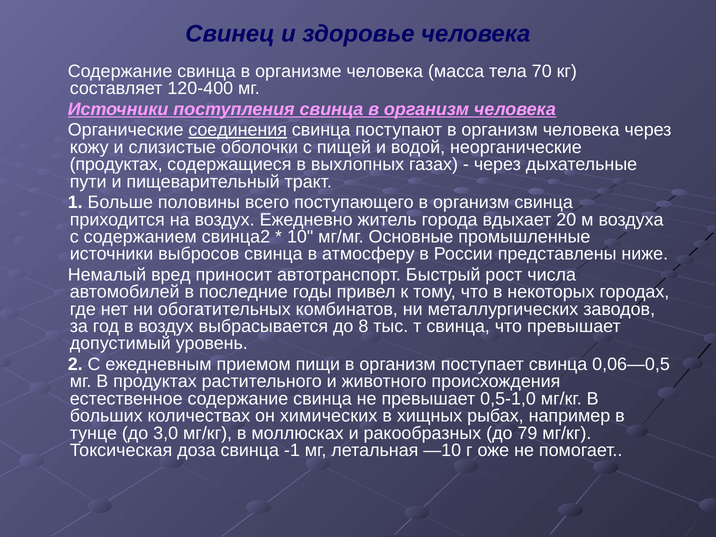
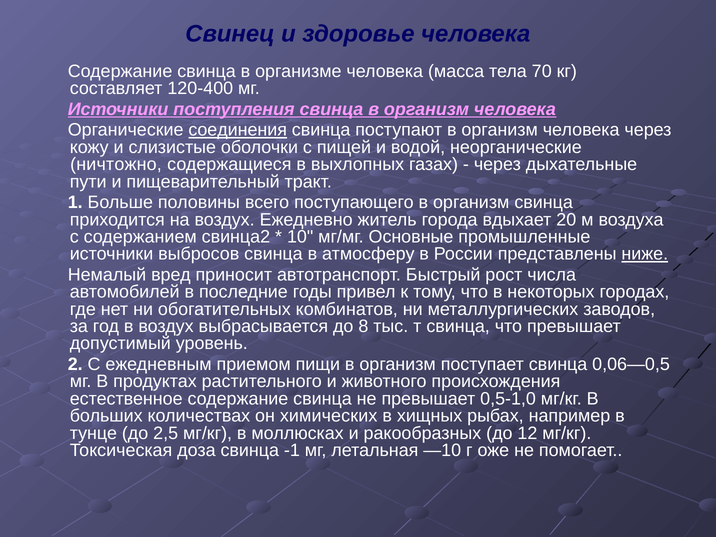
продуктах at (116, 164): продуктах -> ничтожно
ниже underline: none -> present
3,0: 3,0 -> 2,5
79: 79 -> 12
